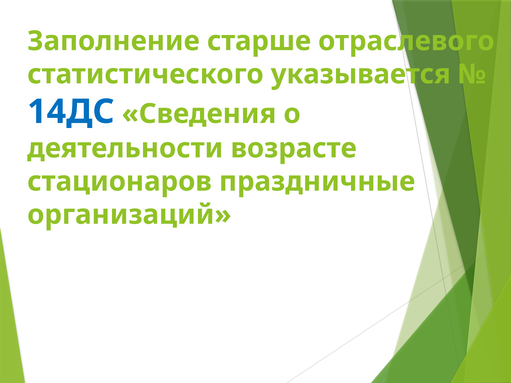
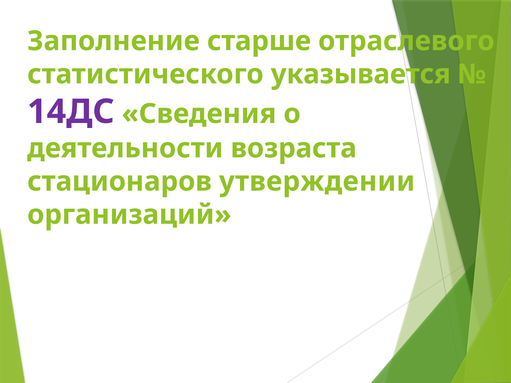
14ДС colour: blue -> purple
возрасте: возрасте -> возраста
праздничные: праздничные -> утверждении
